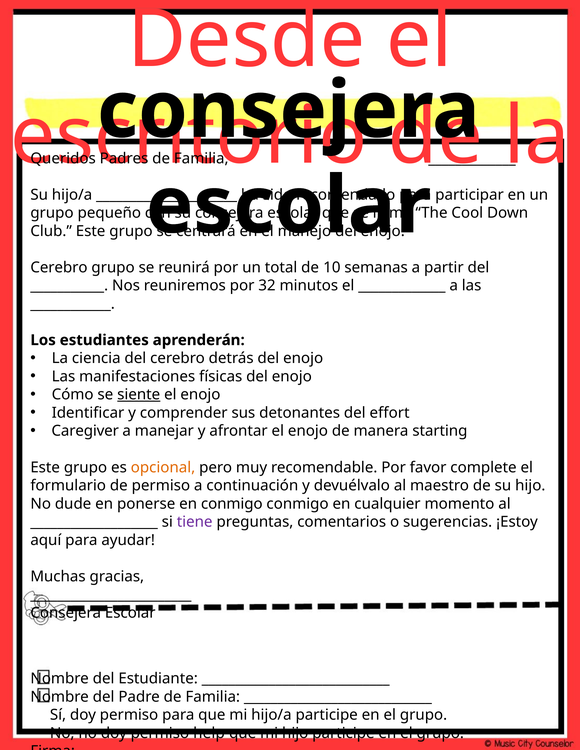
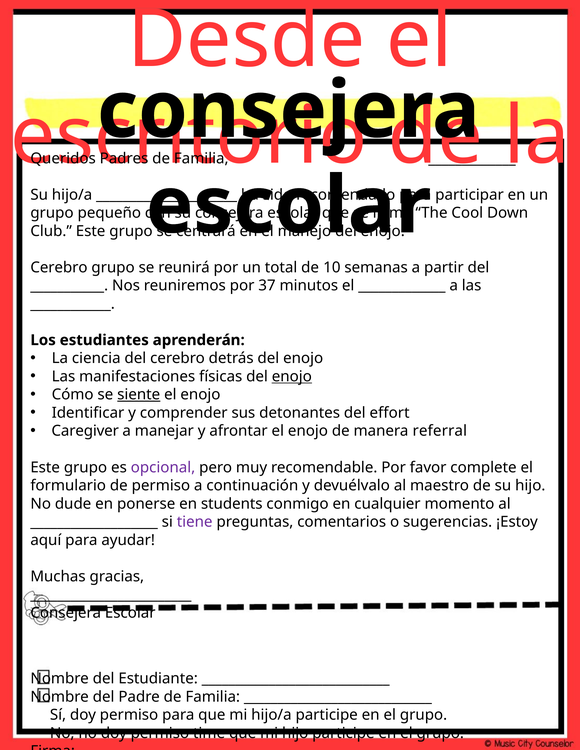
32: 32 -> 37
enojo at (292, 377) underline: none -> present
starting: starting -> referral
opcional colour: orange -> purple
en conmigo: conmigo -> students
help: help -> time
